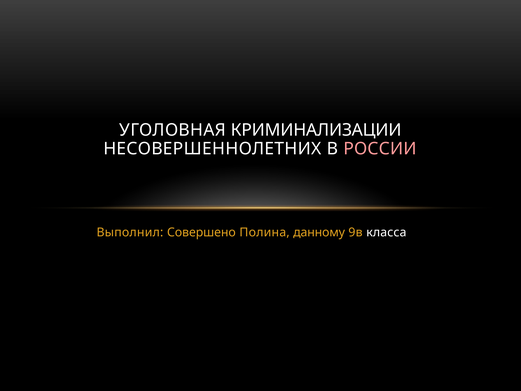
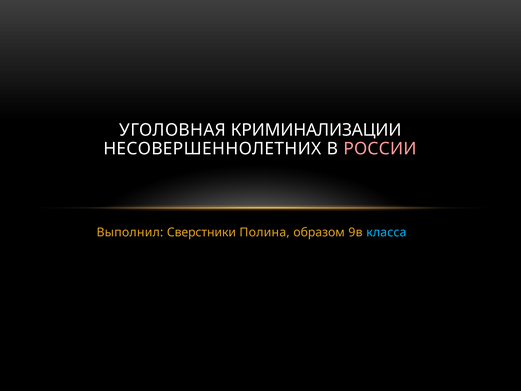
Совершено: Совершено -> Сверстники
данному: данному -> образом
класса colour: white -> light blue
